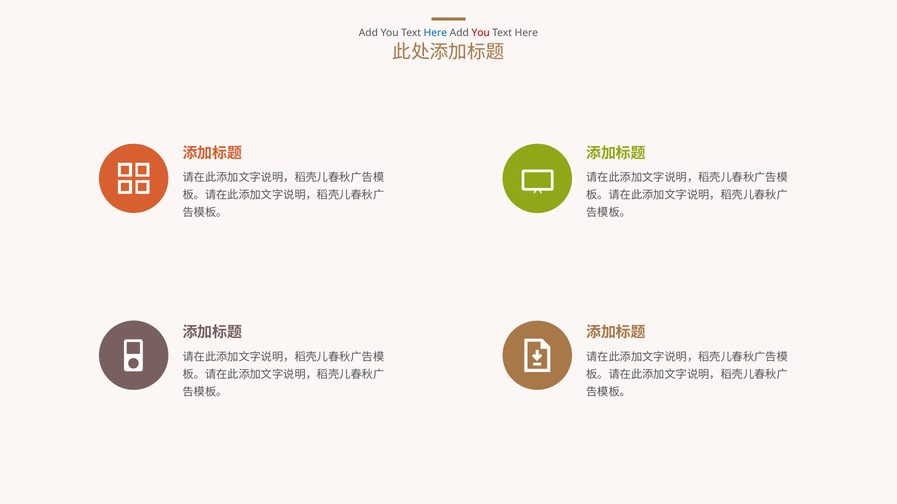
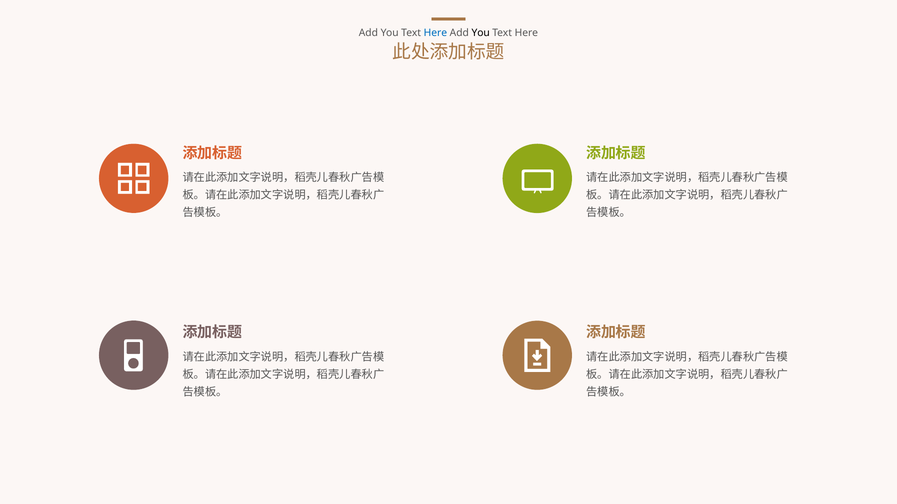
You at (481, 33) colour: red -> black
